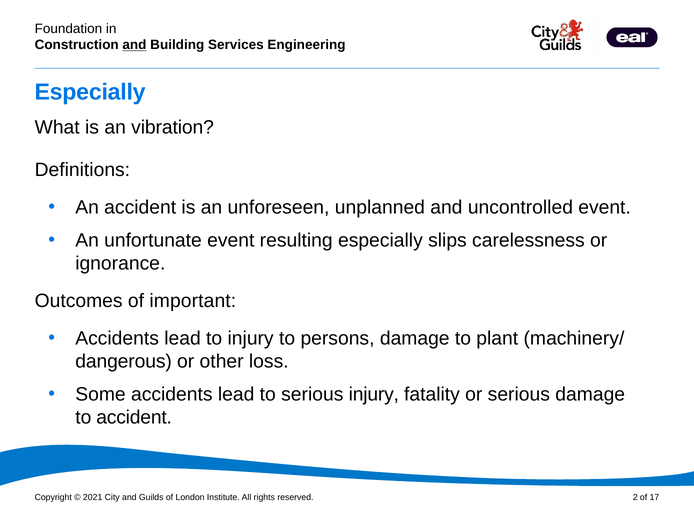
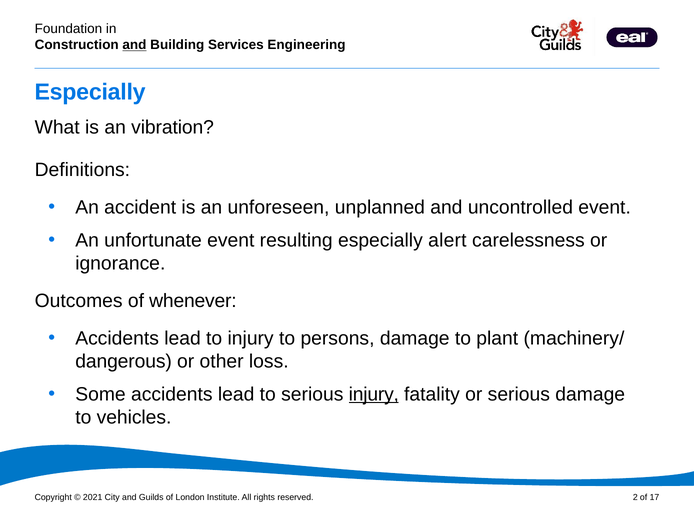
slips: slips -> alert
important: important -> whenever
injury at (374, 395) underline: none -> present
to accident: accident -> vehicles
